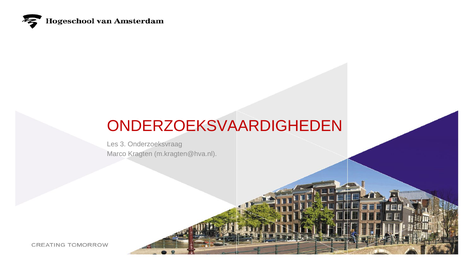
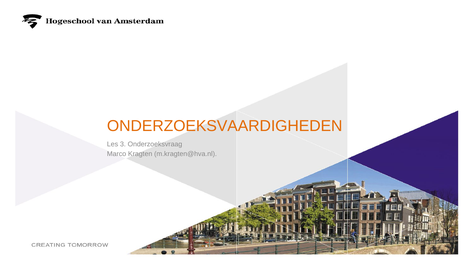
ONDERZOEKSVAARDIGHEDEN colour: red -> orange
